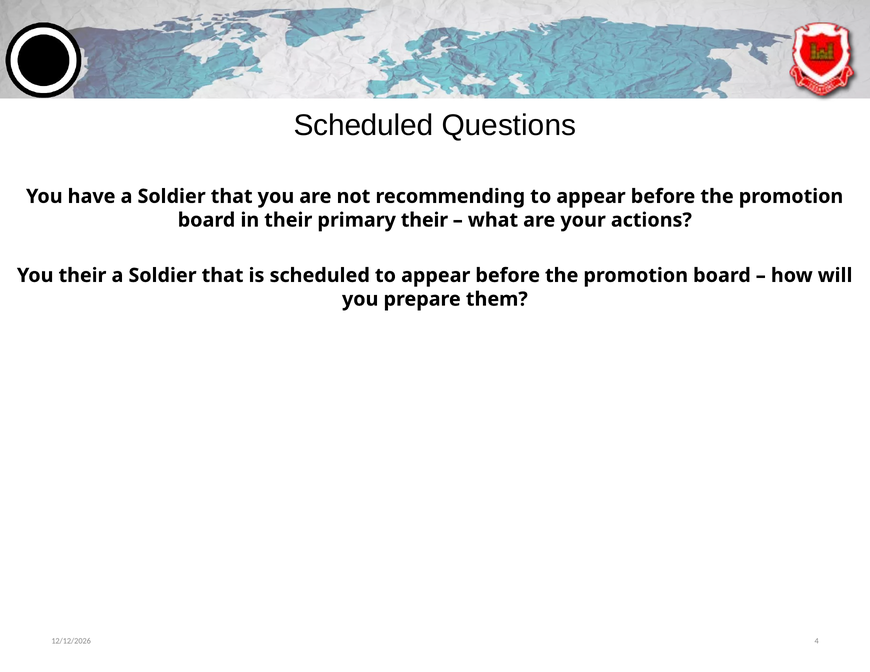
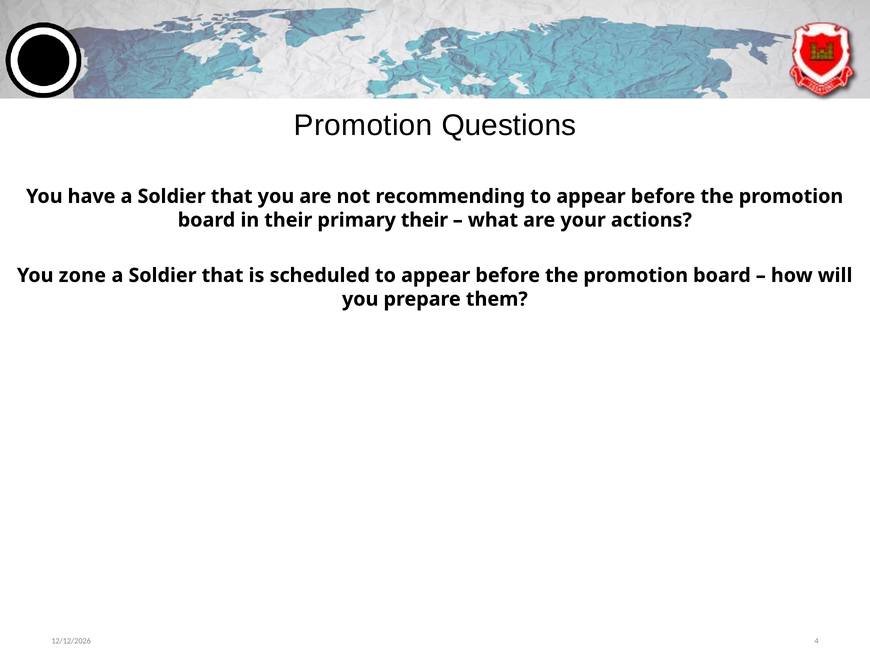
Scheduled at (363, 125): Scheduled -> Promotion
You their: their -> zone
